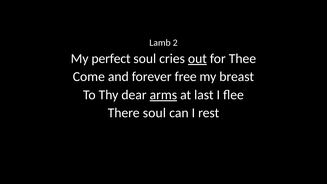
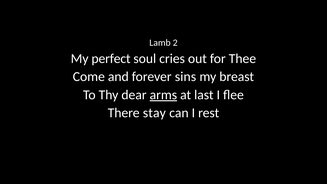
out underline: present -> none
free: free -> sins
There soul: soul -> stay
